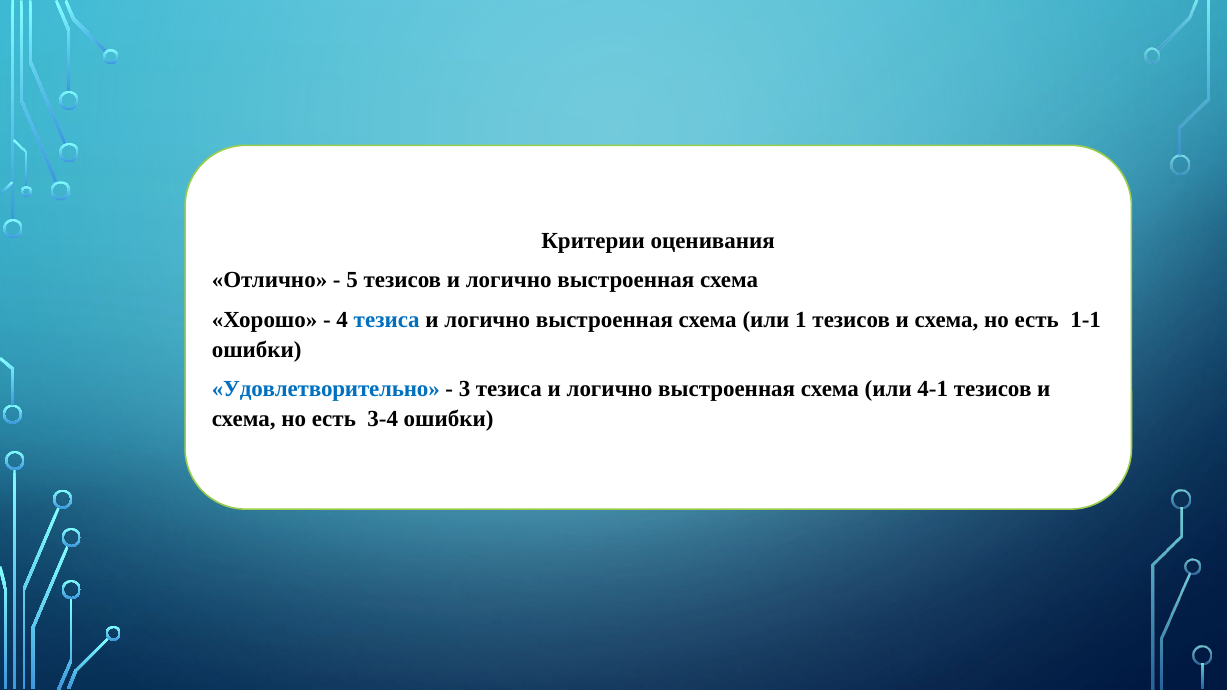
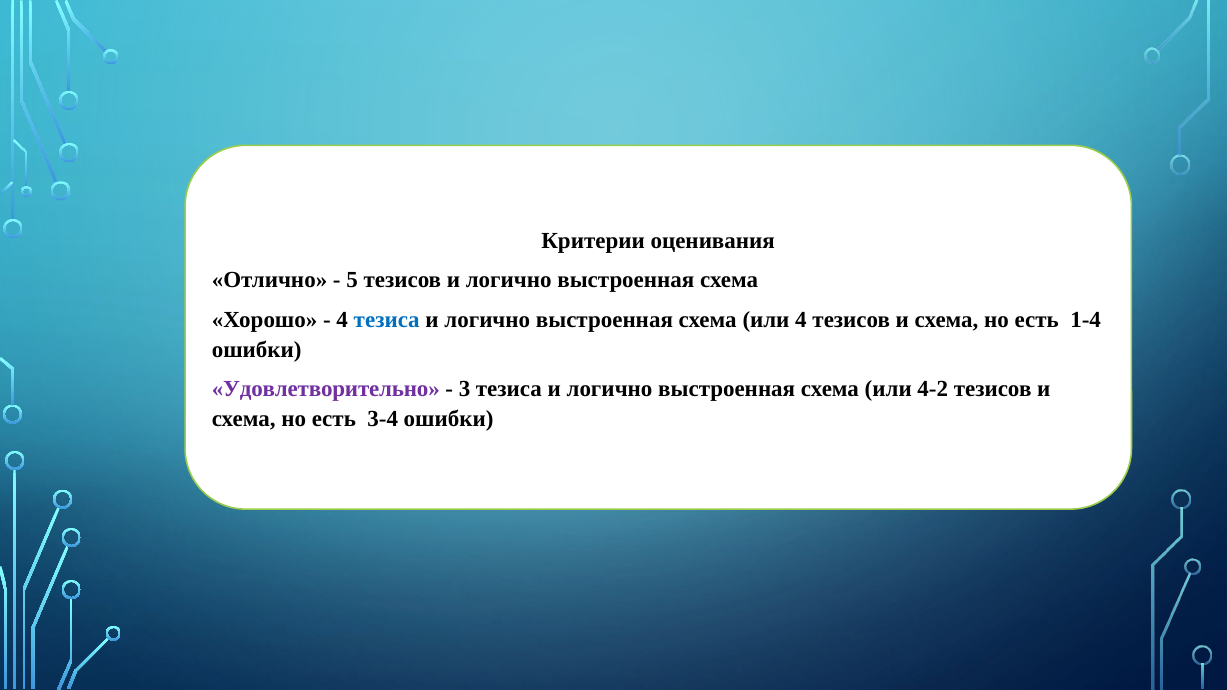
или 1: 1 -> 4
1-1: 1-1 -> 1-4
Удовлетворительно colour: blue -> purple
4-1: 4-1 -> 4-2
